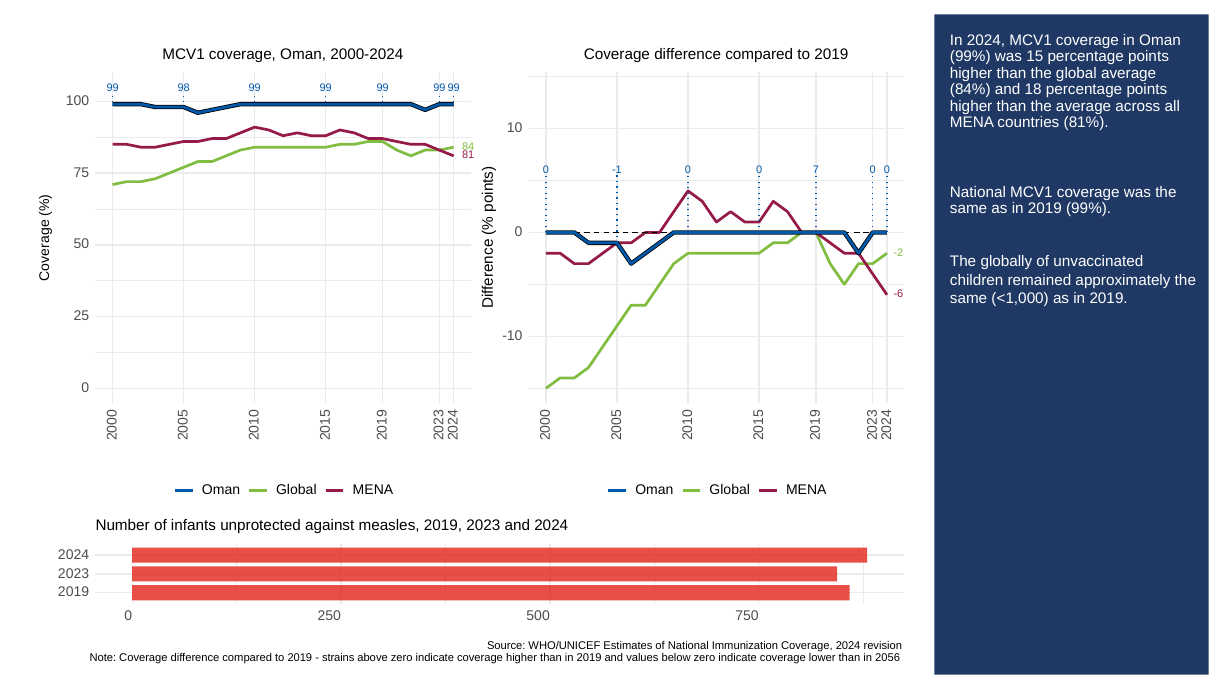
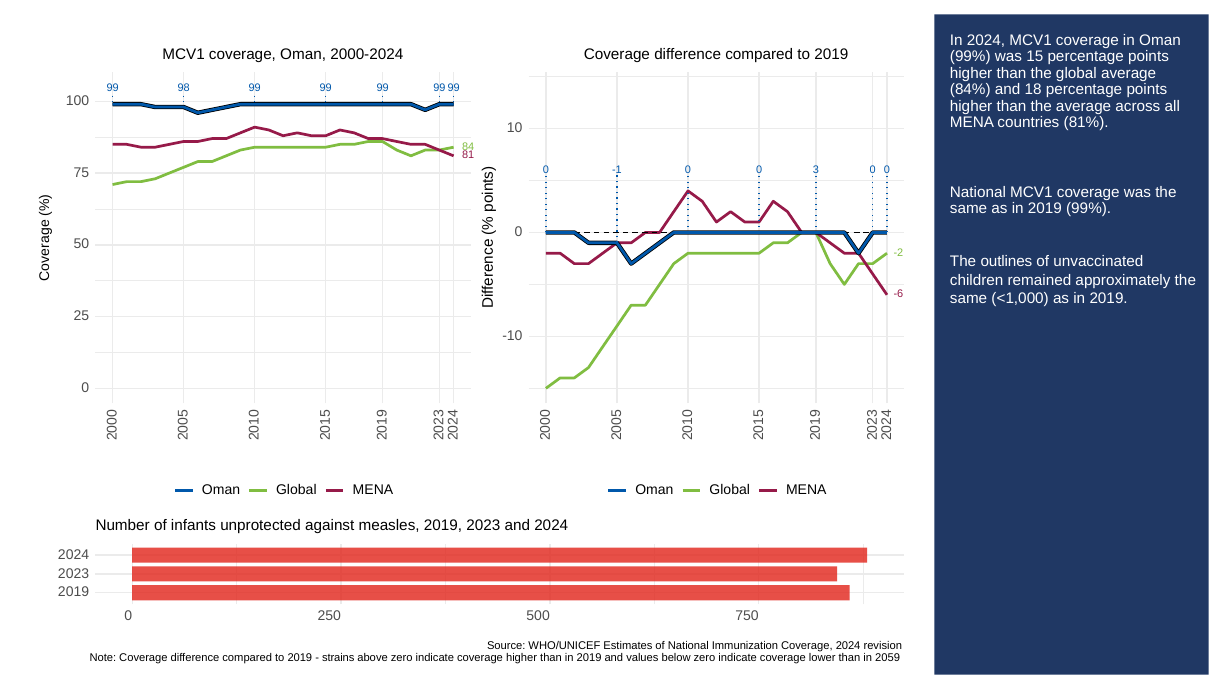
0 7: 7 -> 3
globally: globally -> outlines
2056: 2056 -> 2059
